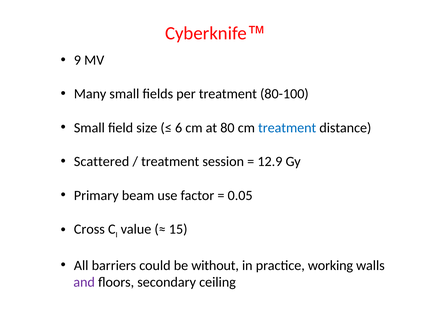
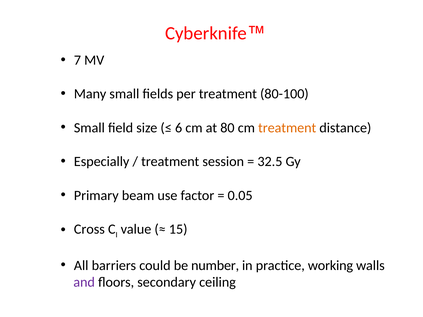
9: 9 -> 7
treatment at (287, 128) colour: blue -> orange
Scattered: Scattered -> Especially
12.9: 12.9 -> 32.5
without: without -> number
